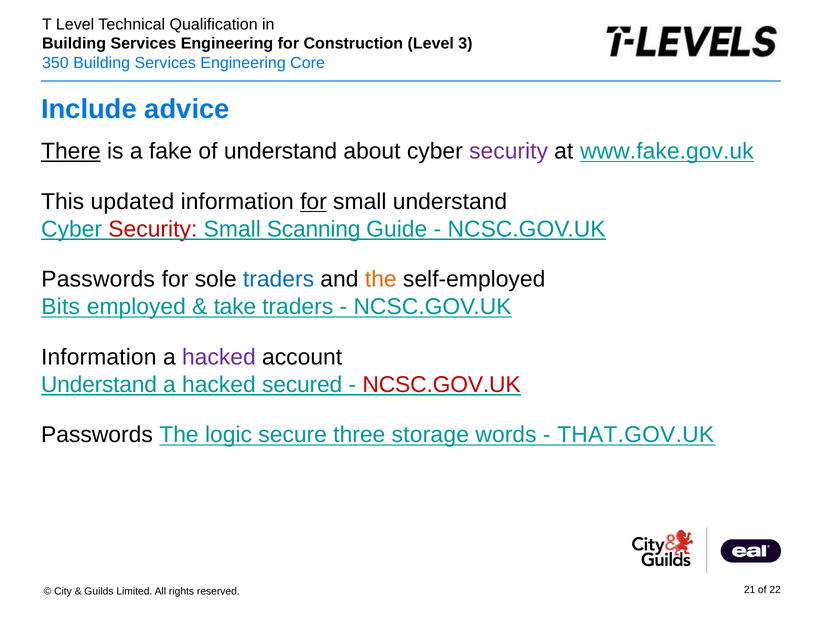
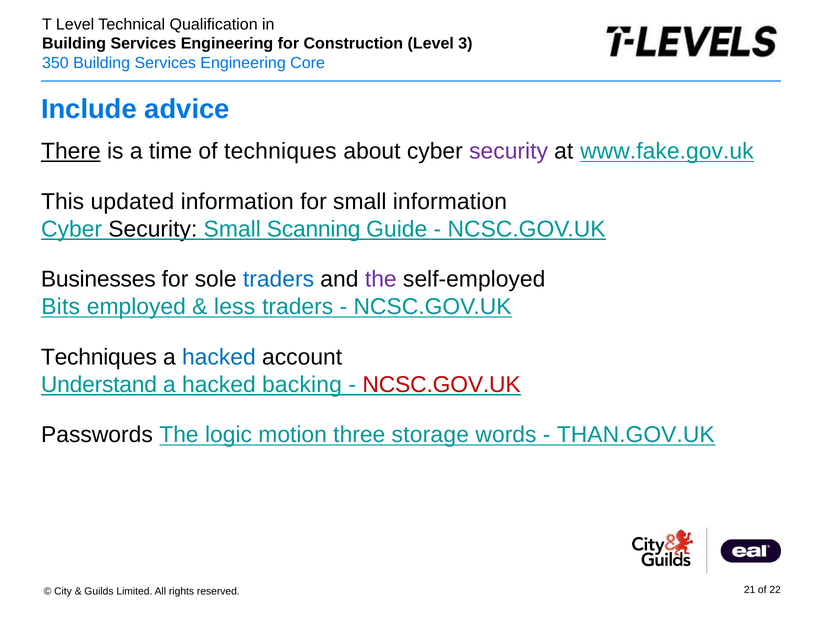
fake: fake -> time
of understand: understand -> techniques
for at (313, 201) underline: present -> none
small understand: understand -> information
Security at (153, 229) colour: red -> black
Passwords at (98, 279): Passwords -> Businesses
the at (381, 279) colour: orange -> purple
take: take -> less
Information at (99, 357): Information -> Techniques
hacked at (219, 357) colour: purple -> blue
secured: secured -> backing
secure: secure -> motion
THAT.GOV.UK: THAT.GOV.UK -> THAN.GOV.UK
